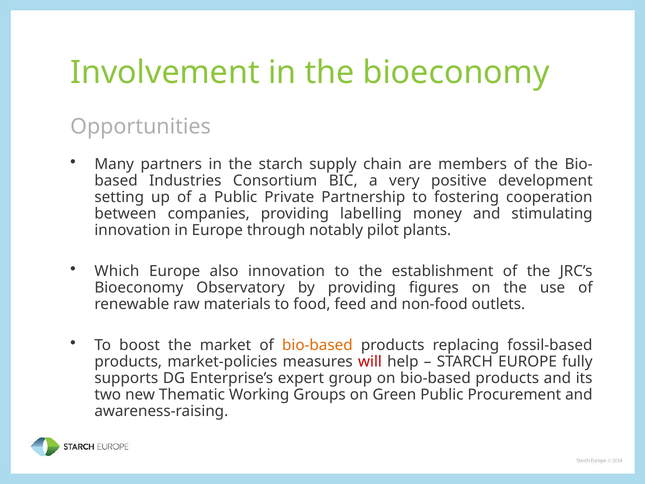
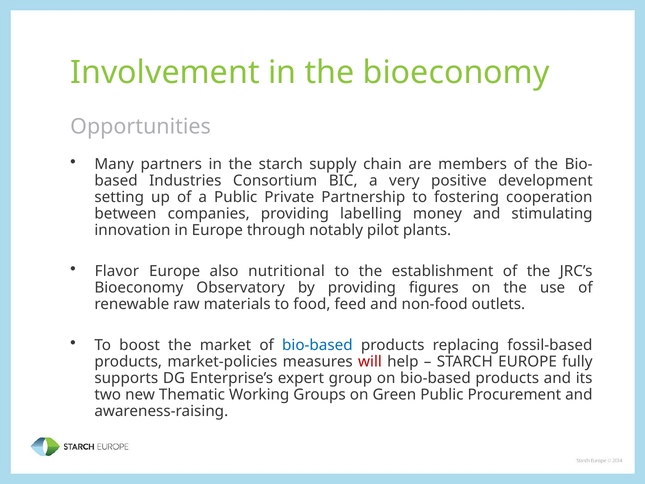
Which: Which -> Flavor
also innovation: innovation -> nutritional
bio-based at (317, 345) colour: orange -> blue
